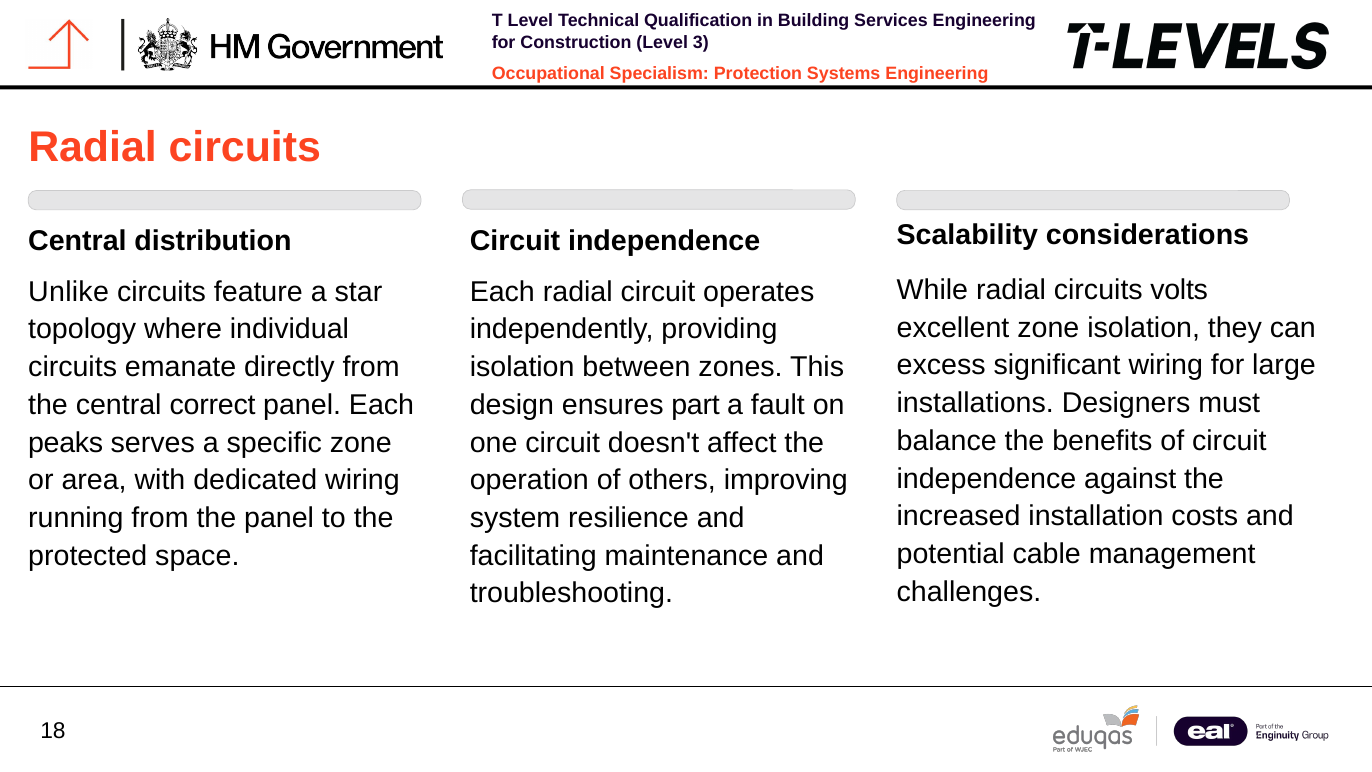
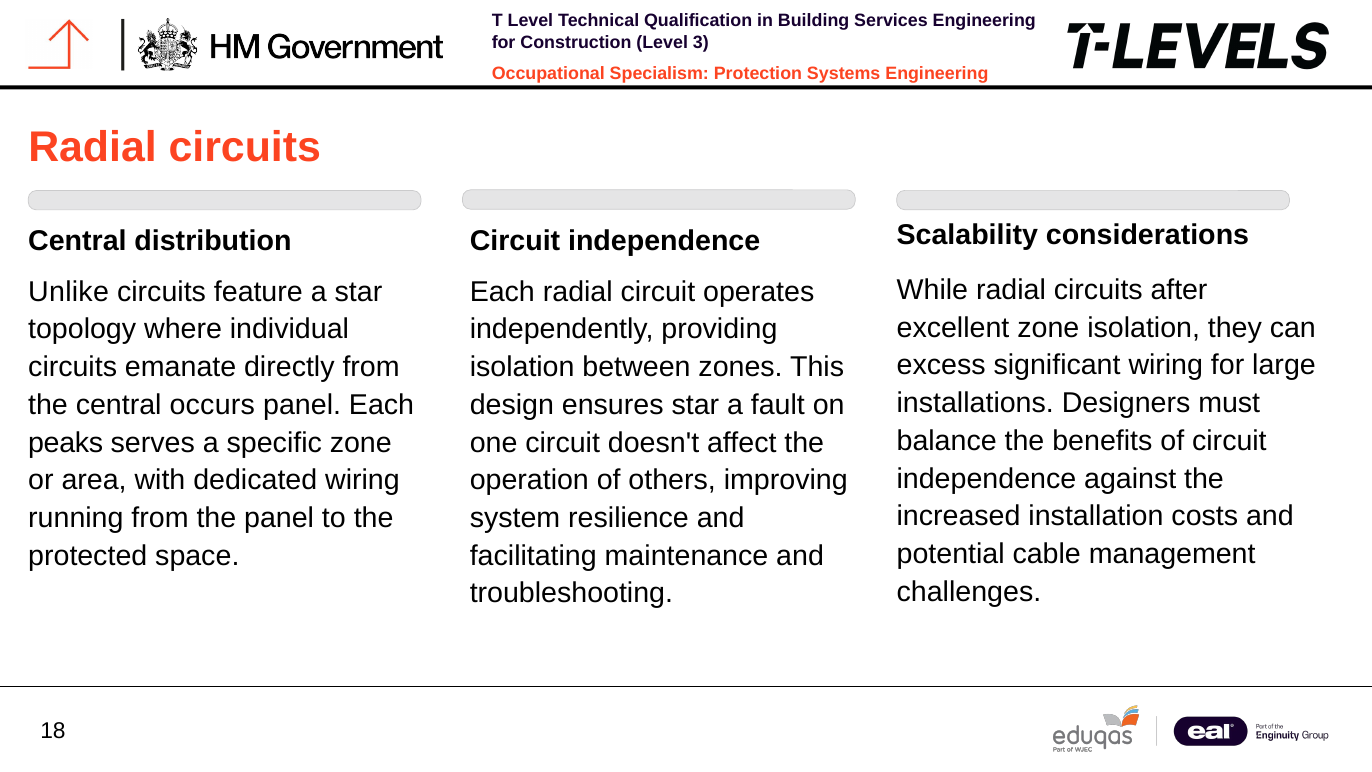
volts: volts -> after
correct: correct -> occurs
ensures part: part -> star
